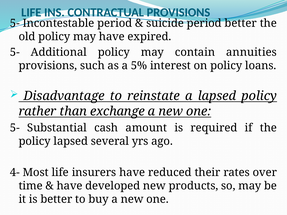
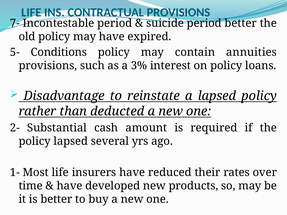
5- at (15, 23): 5- -> 7-
Additional: Additional -> Conditions
5%: 5% -> 3%
exchange: exchange -> deducted
5- at (15, 128): 5- -> 2-
4-: 4- -> 1-
